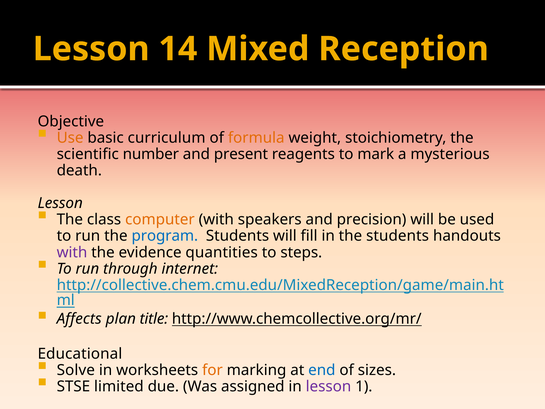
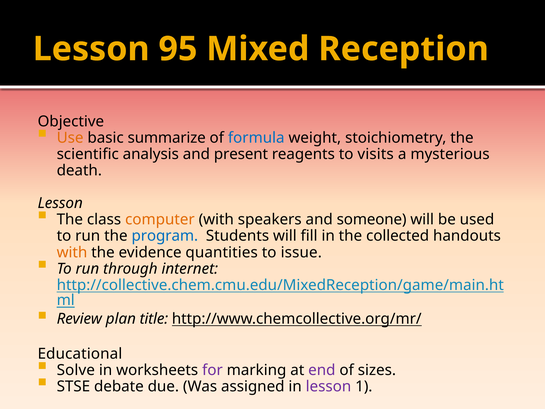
14: 14 -> 95
curriculum: curriculum -> summarize
formula colour: orange -> blue
number: number -> analysis
mark: mark -> visits
precision: precision -> someone
the students: students -> collected
with at (72, 252) colour: purple -> orange
steps: steps -> issue
Affects: Affects -> Review
for colour: orange -> purple
end colour: blue -> purple
limited: limited -> debate
